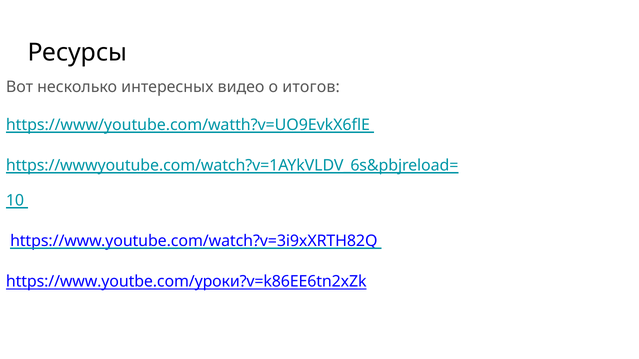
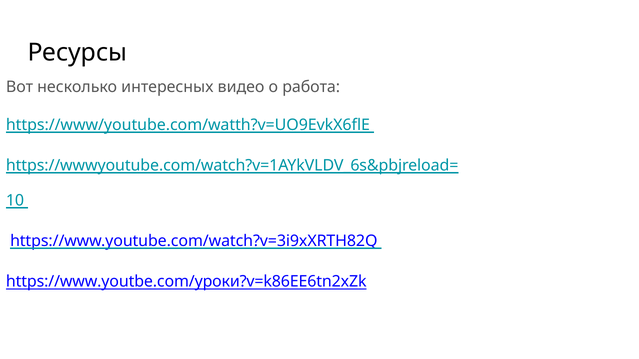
итогов: итогов -> работа
